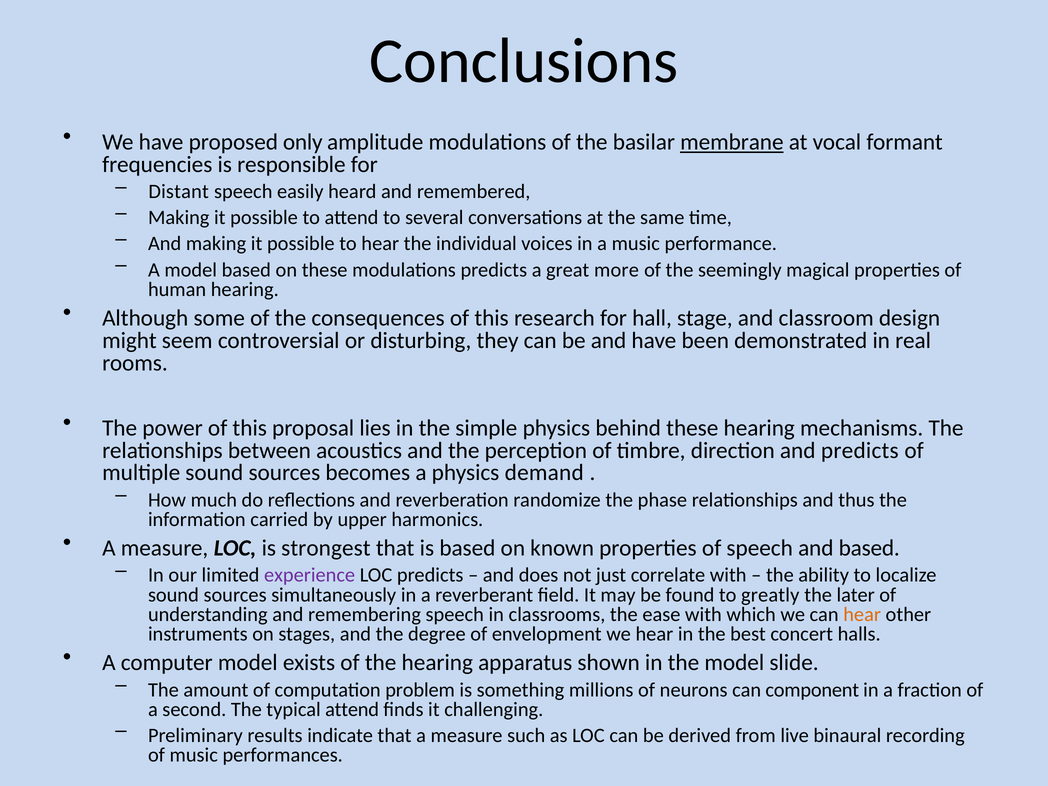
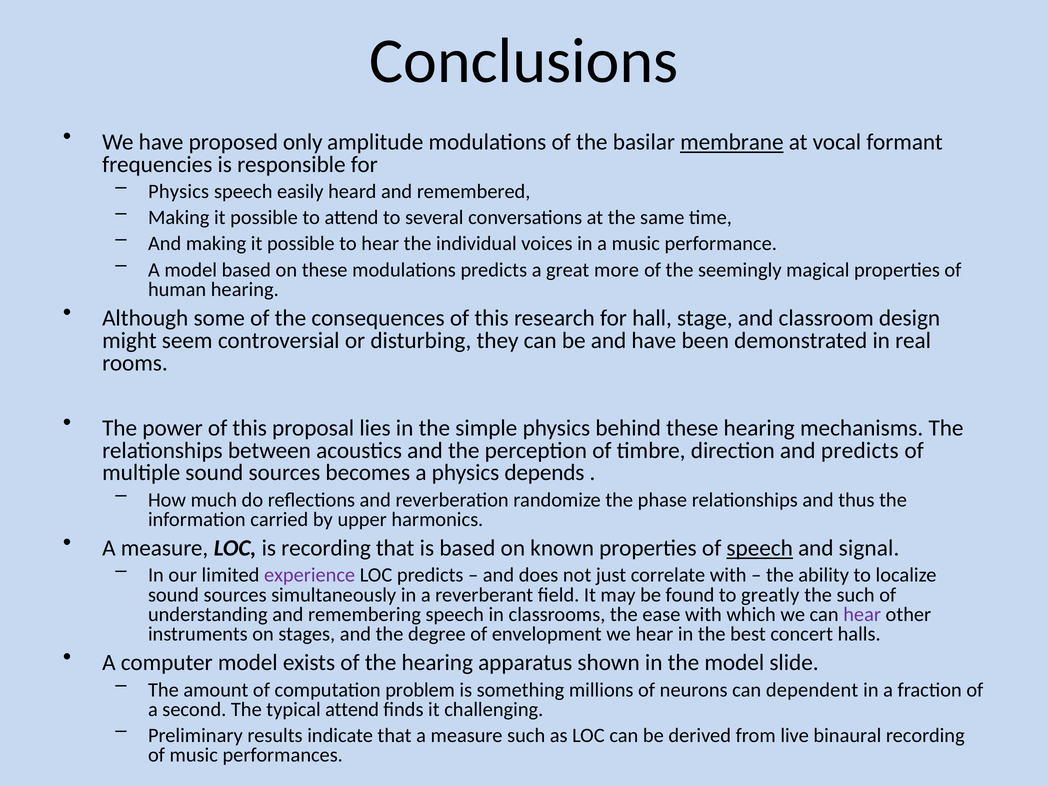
Distant at (179, 192): Distant -> Physics
demand: demand -> depends
is strongest: strongest -> recording
speech at (760, 548) underline: none -> present
and based: based -> signal
the later: later -> such
hear at (862, 614) colour: orange -> purple
component: component -> dependent
